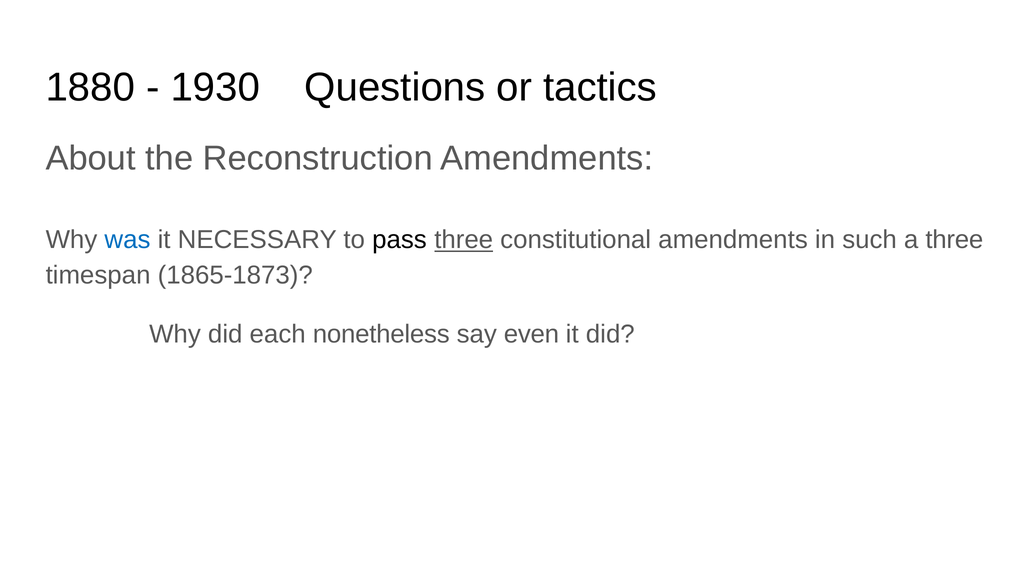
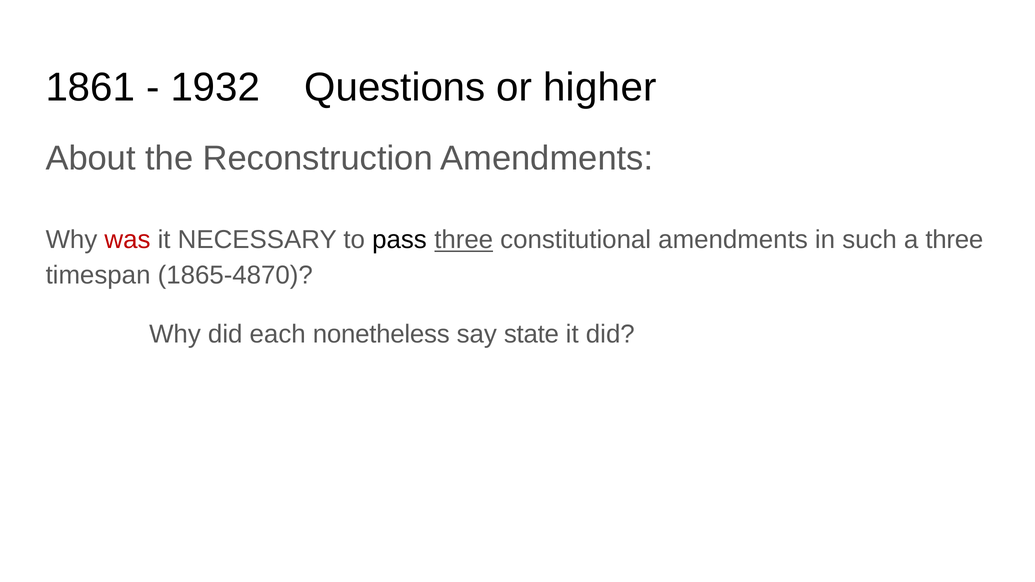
1880: 1880 -> 1861
1930: 1930 -> 1932
tactics: tactics -> higher
was colour: blue -> red
1865-1873: 1865-1873 -> 1865-4870
even: even -> state
